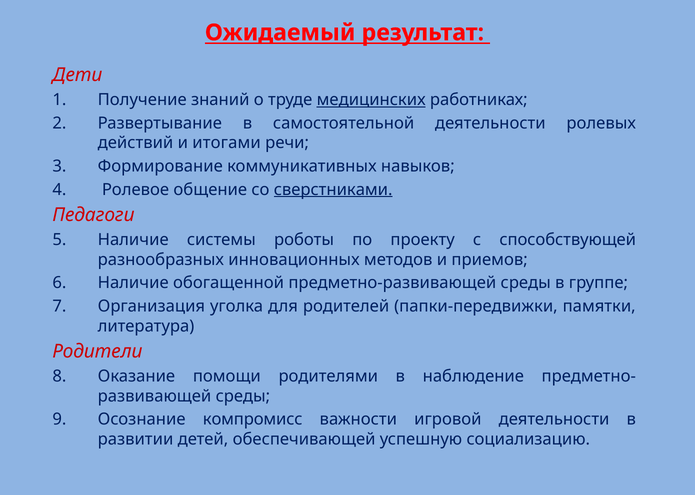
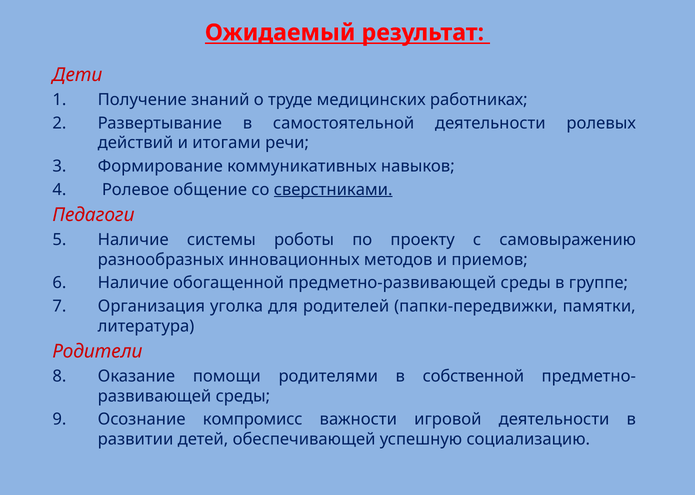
медицинских underline: present -> none
способствующей: способствующей -> самовыражению
наблюдение: наблюдение -> собственной
